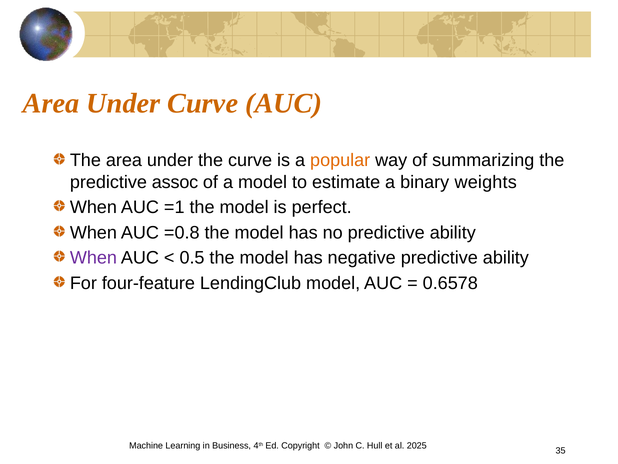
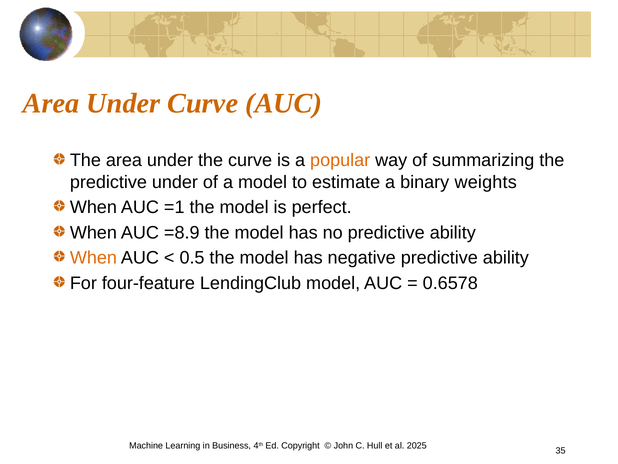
predictive assoc: assoc -> under
=0.8: =0.8 -> =8.9
When at (93, 258) colour: purple -> orange
